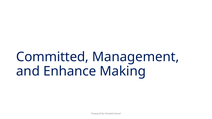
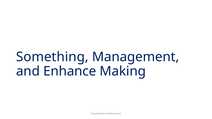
Committed: Committed -> Something
